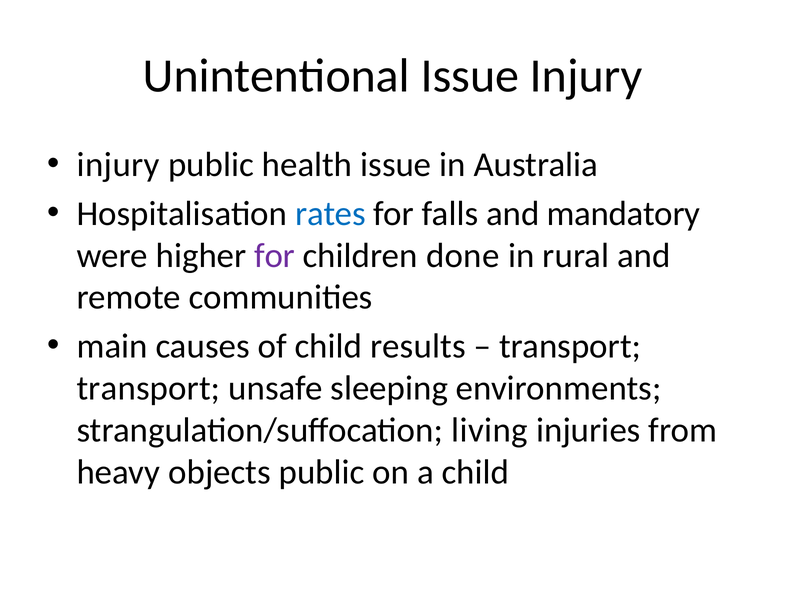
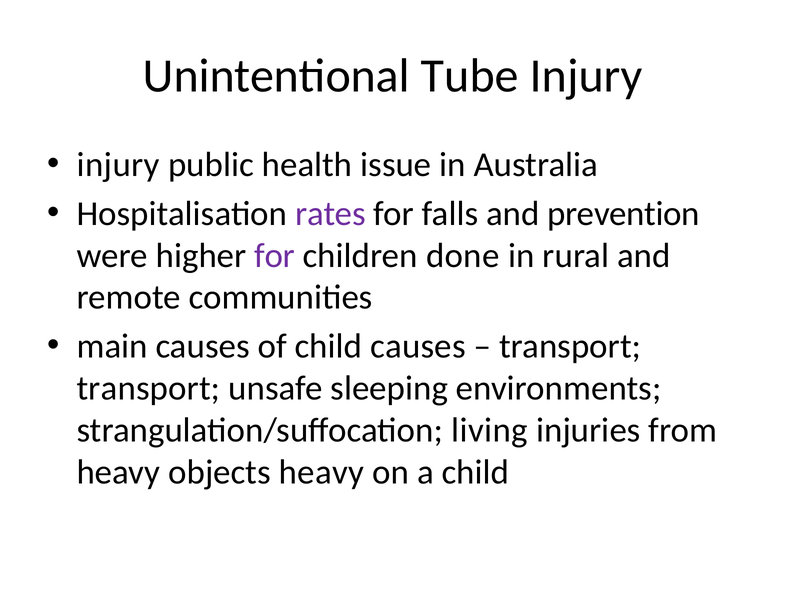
Unintentional Issue: Issue -> Tube
rates colour: blue -> purple
mandatory: mandatory -> prevention
child results: results -> causes
objects public: public -> heavy
